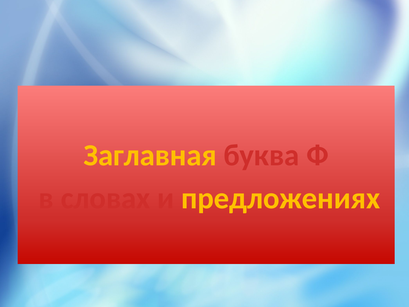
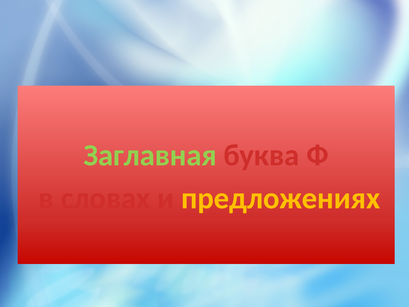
Заглавная colour: yellow -> light green
